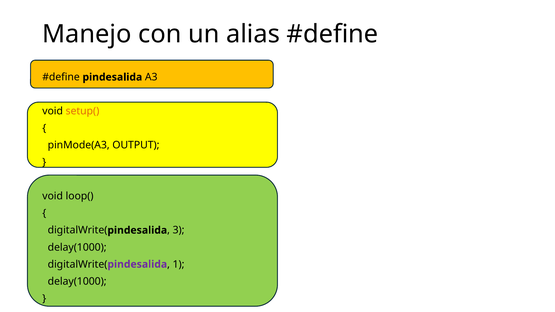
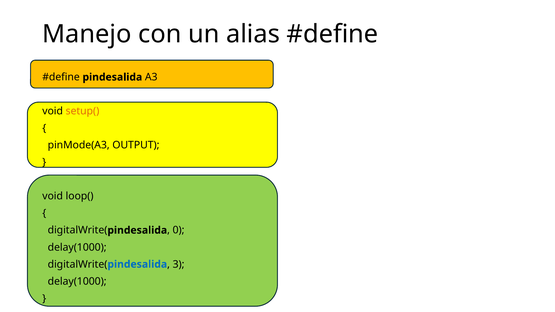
3: 3 -> 0
pindesalida at (137, 264) colour: purple -> blue
1: 1 -> 3
